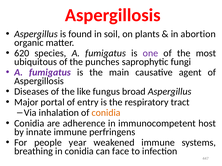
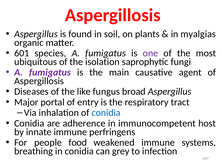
abortion: abortion -> myalgias
620: 620 -> 601
punches: punches -> isolation
conidia at (106, 113) colour: orange -> blue
year: year -> food
face: face -> grey
